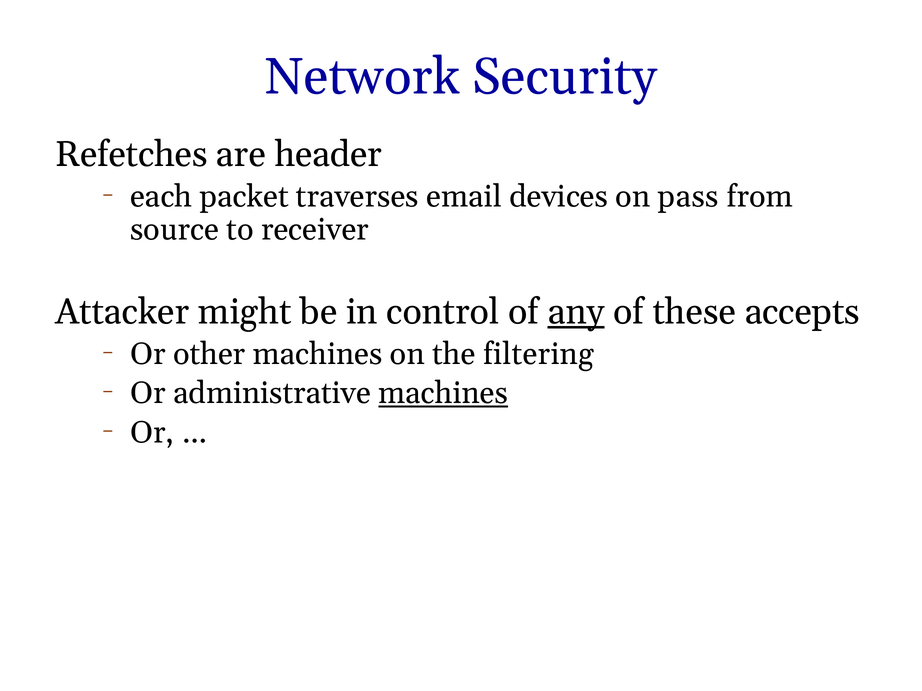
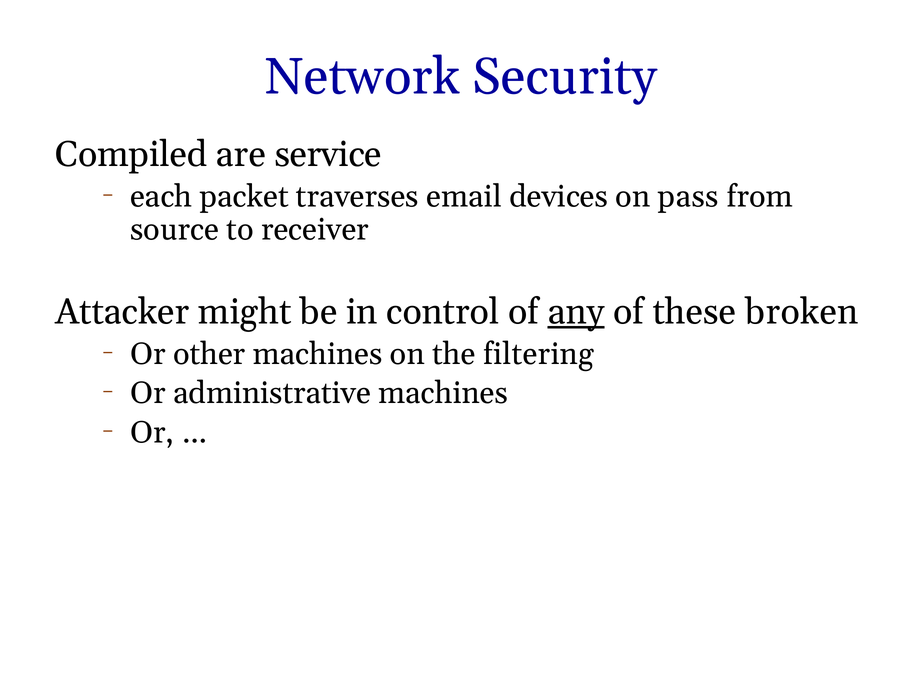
Refetches: Refetches -> Compiled
header: header -> service
accepts: accepts -> broken
machines at (443, 394) underline: present -> none
